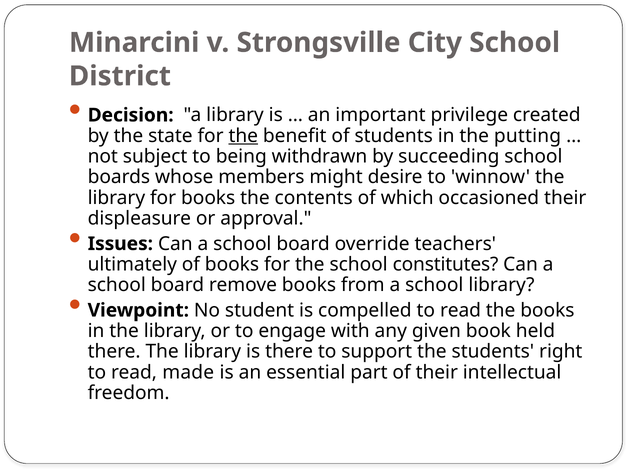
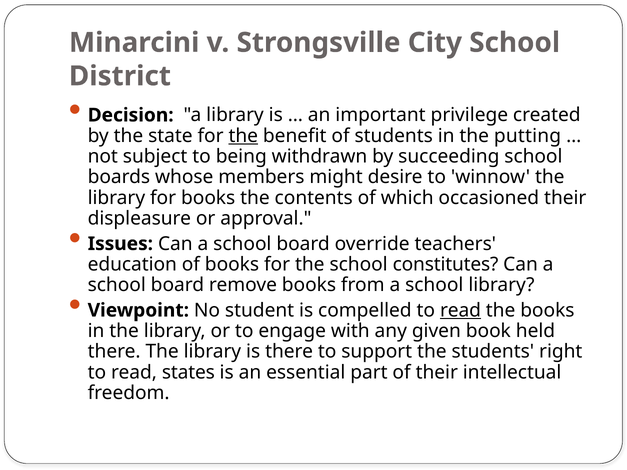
ultimately: ultimately -> education
read at (461, 310) underline: none -> present
made: made -> states
